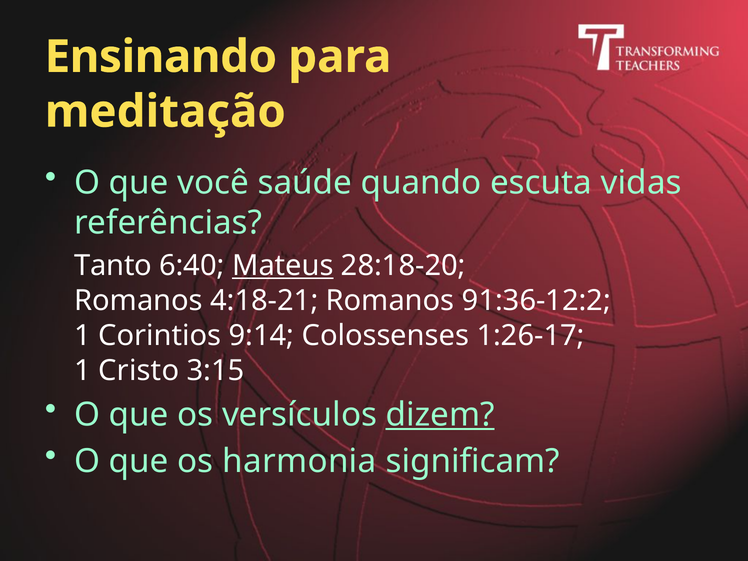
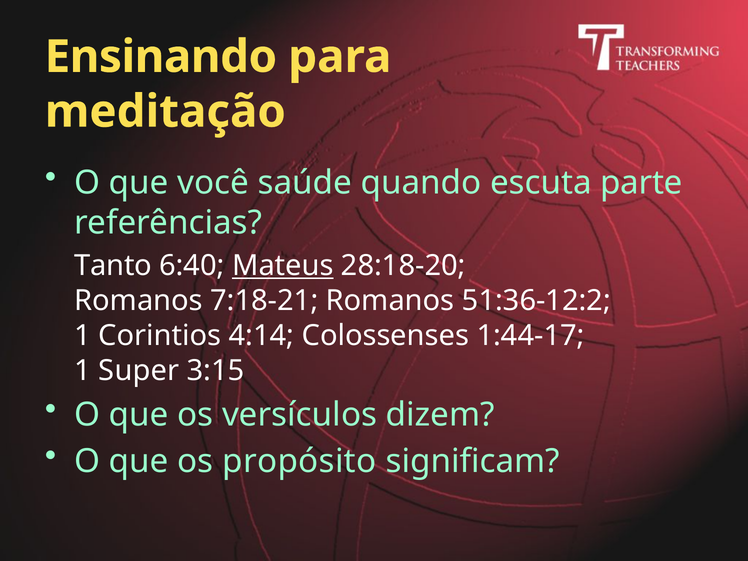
vidas: vidas -> parte
4:18-21: 4:18-21 -> 7:18-21
91:36-12:2: 91:36-12:2 -> 51:36-12:2
9:14: 9:14 -> 4:14
1:26-17: 1:26-17 -> 1:44-17
Cristo: Cristo -> Super
dizem underline: present -> none
harmonia: harmonia -> propósito
